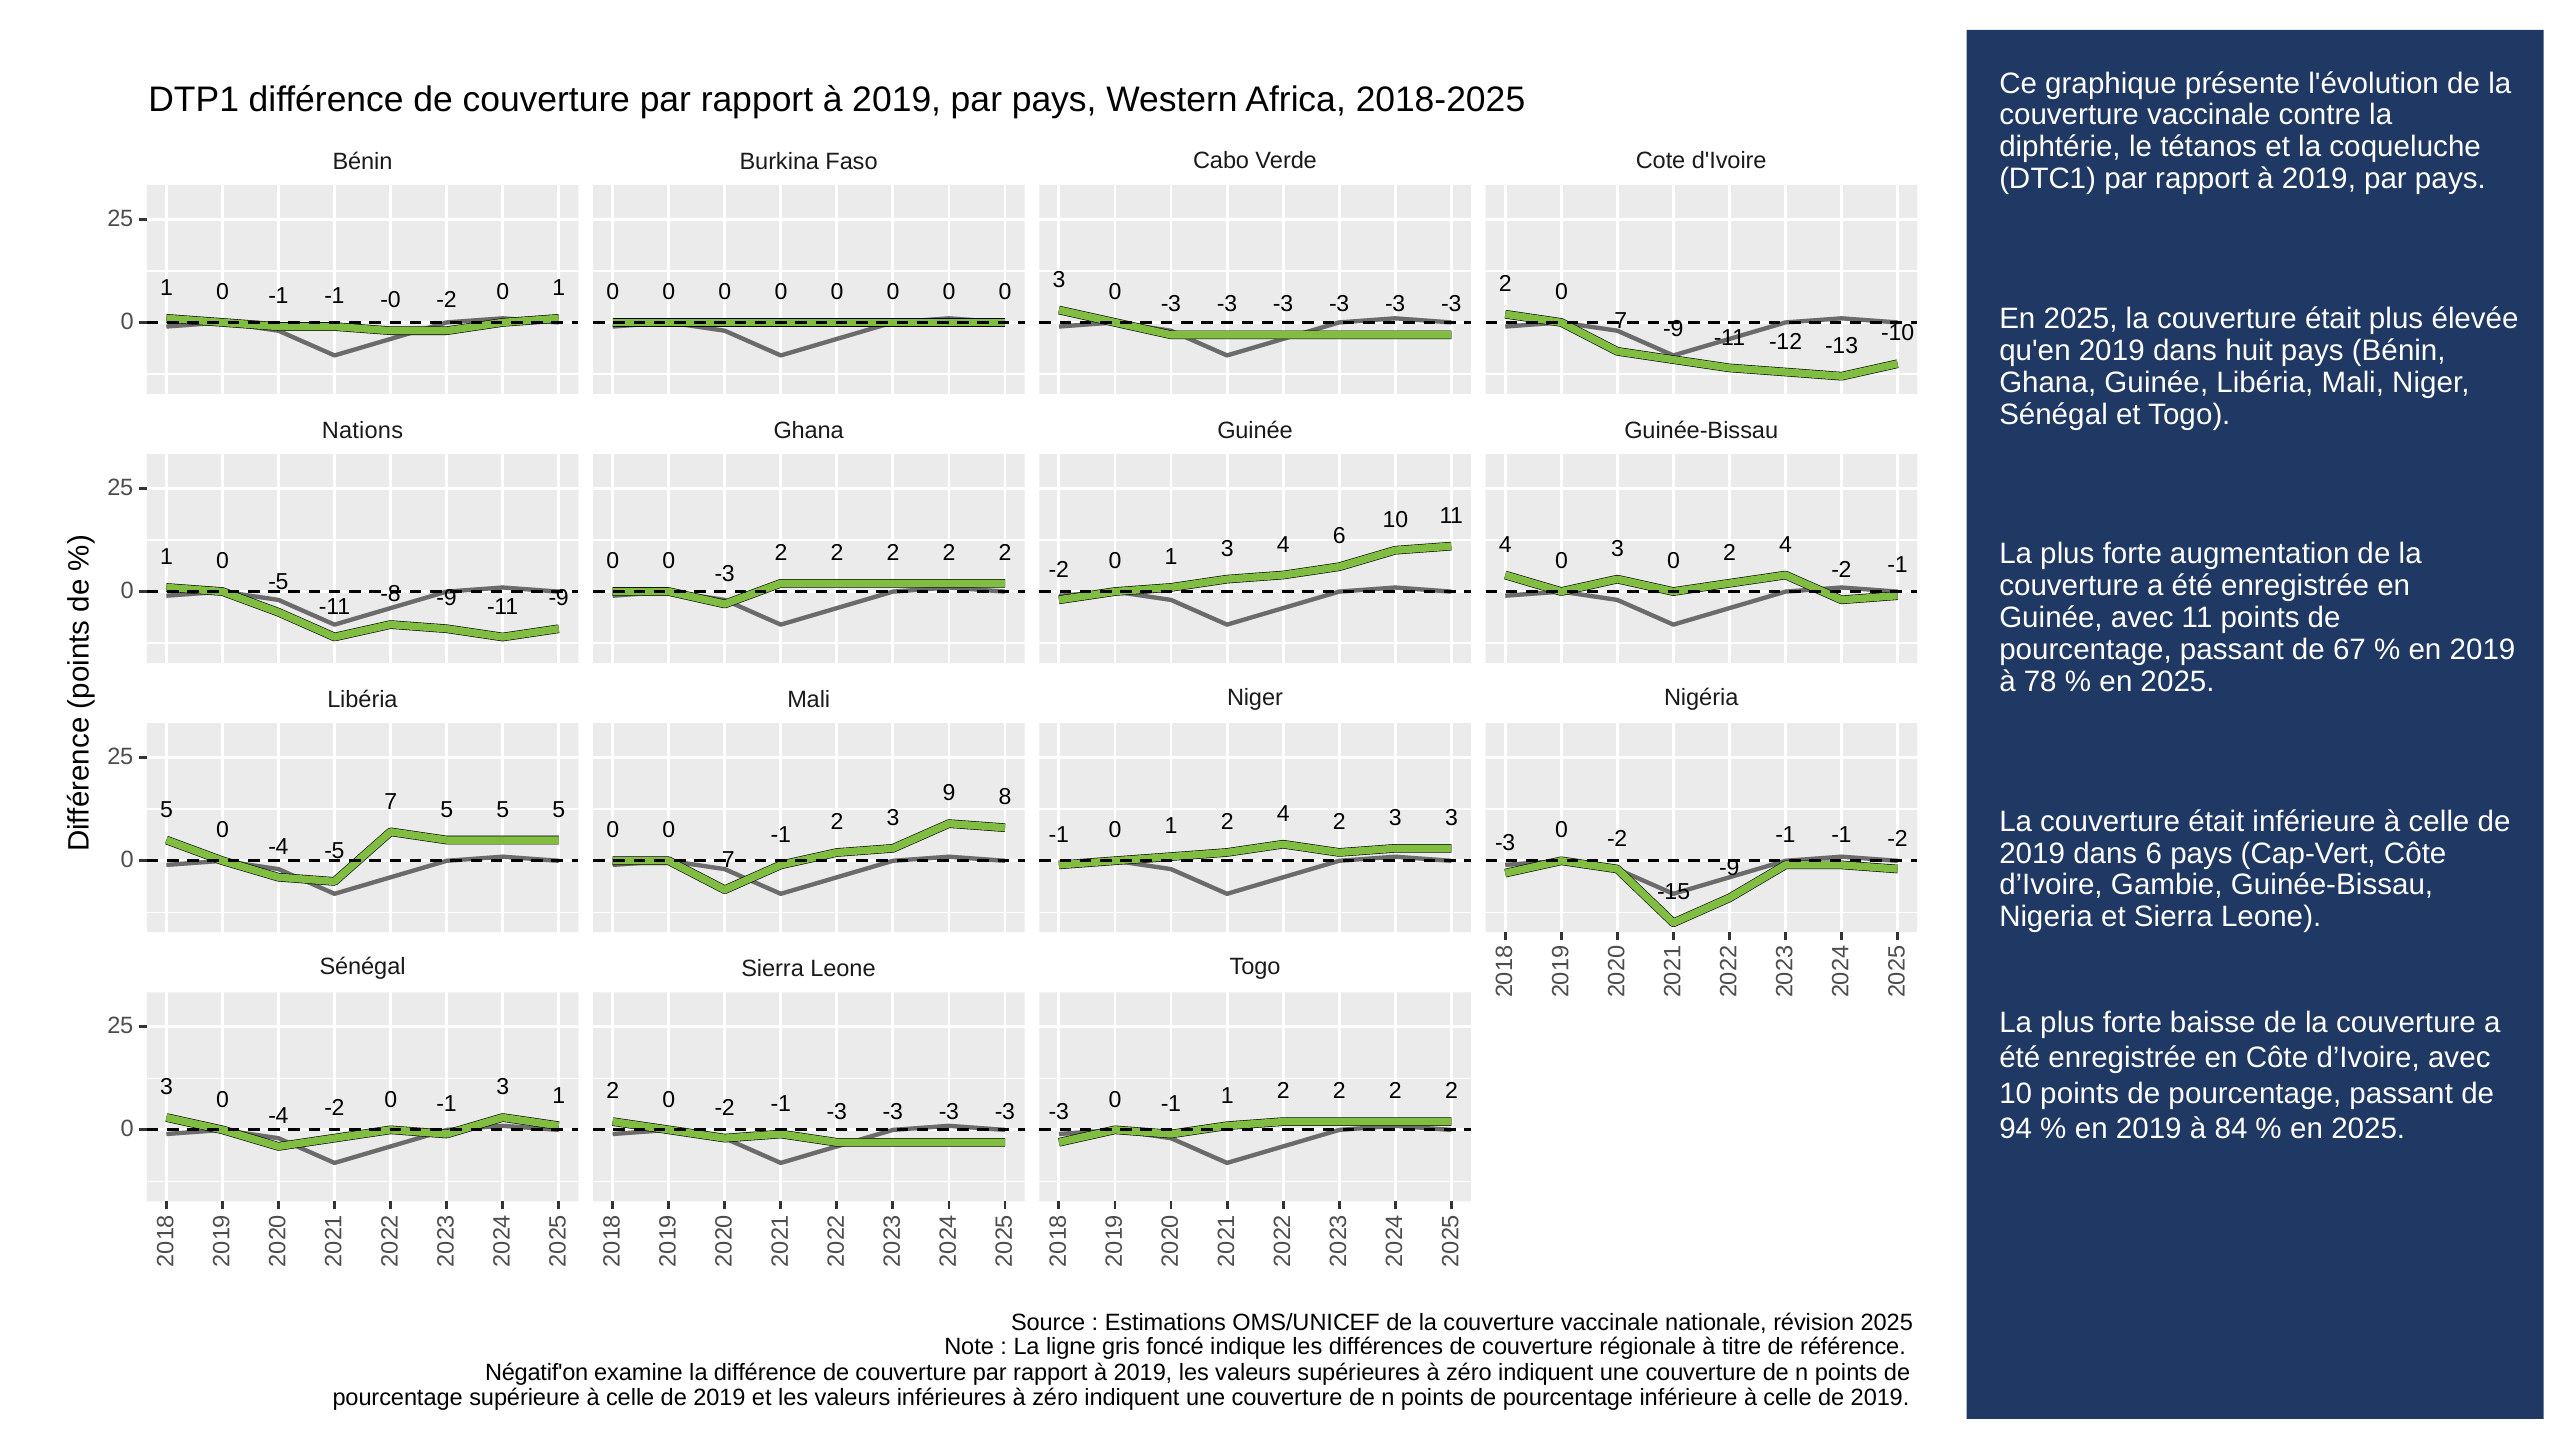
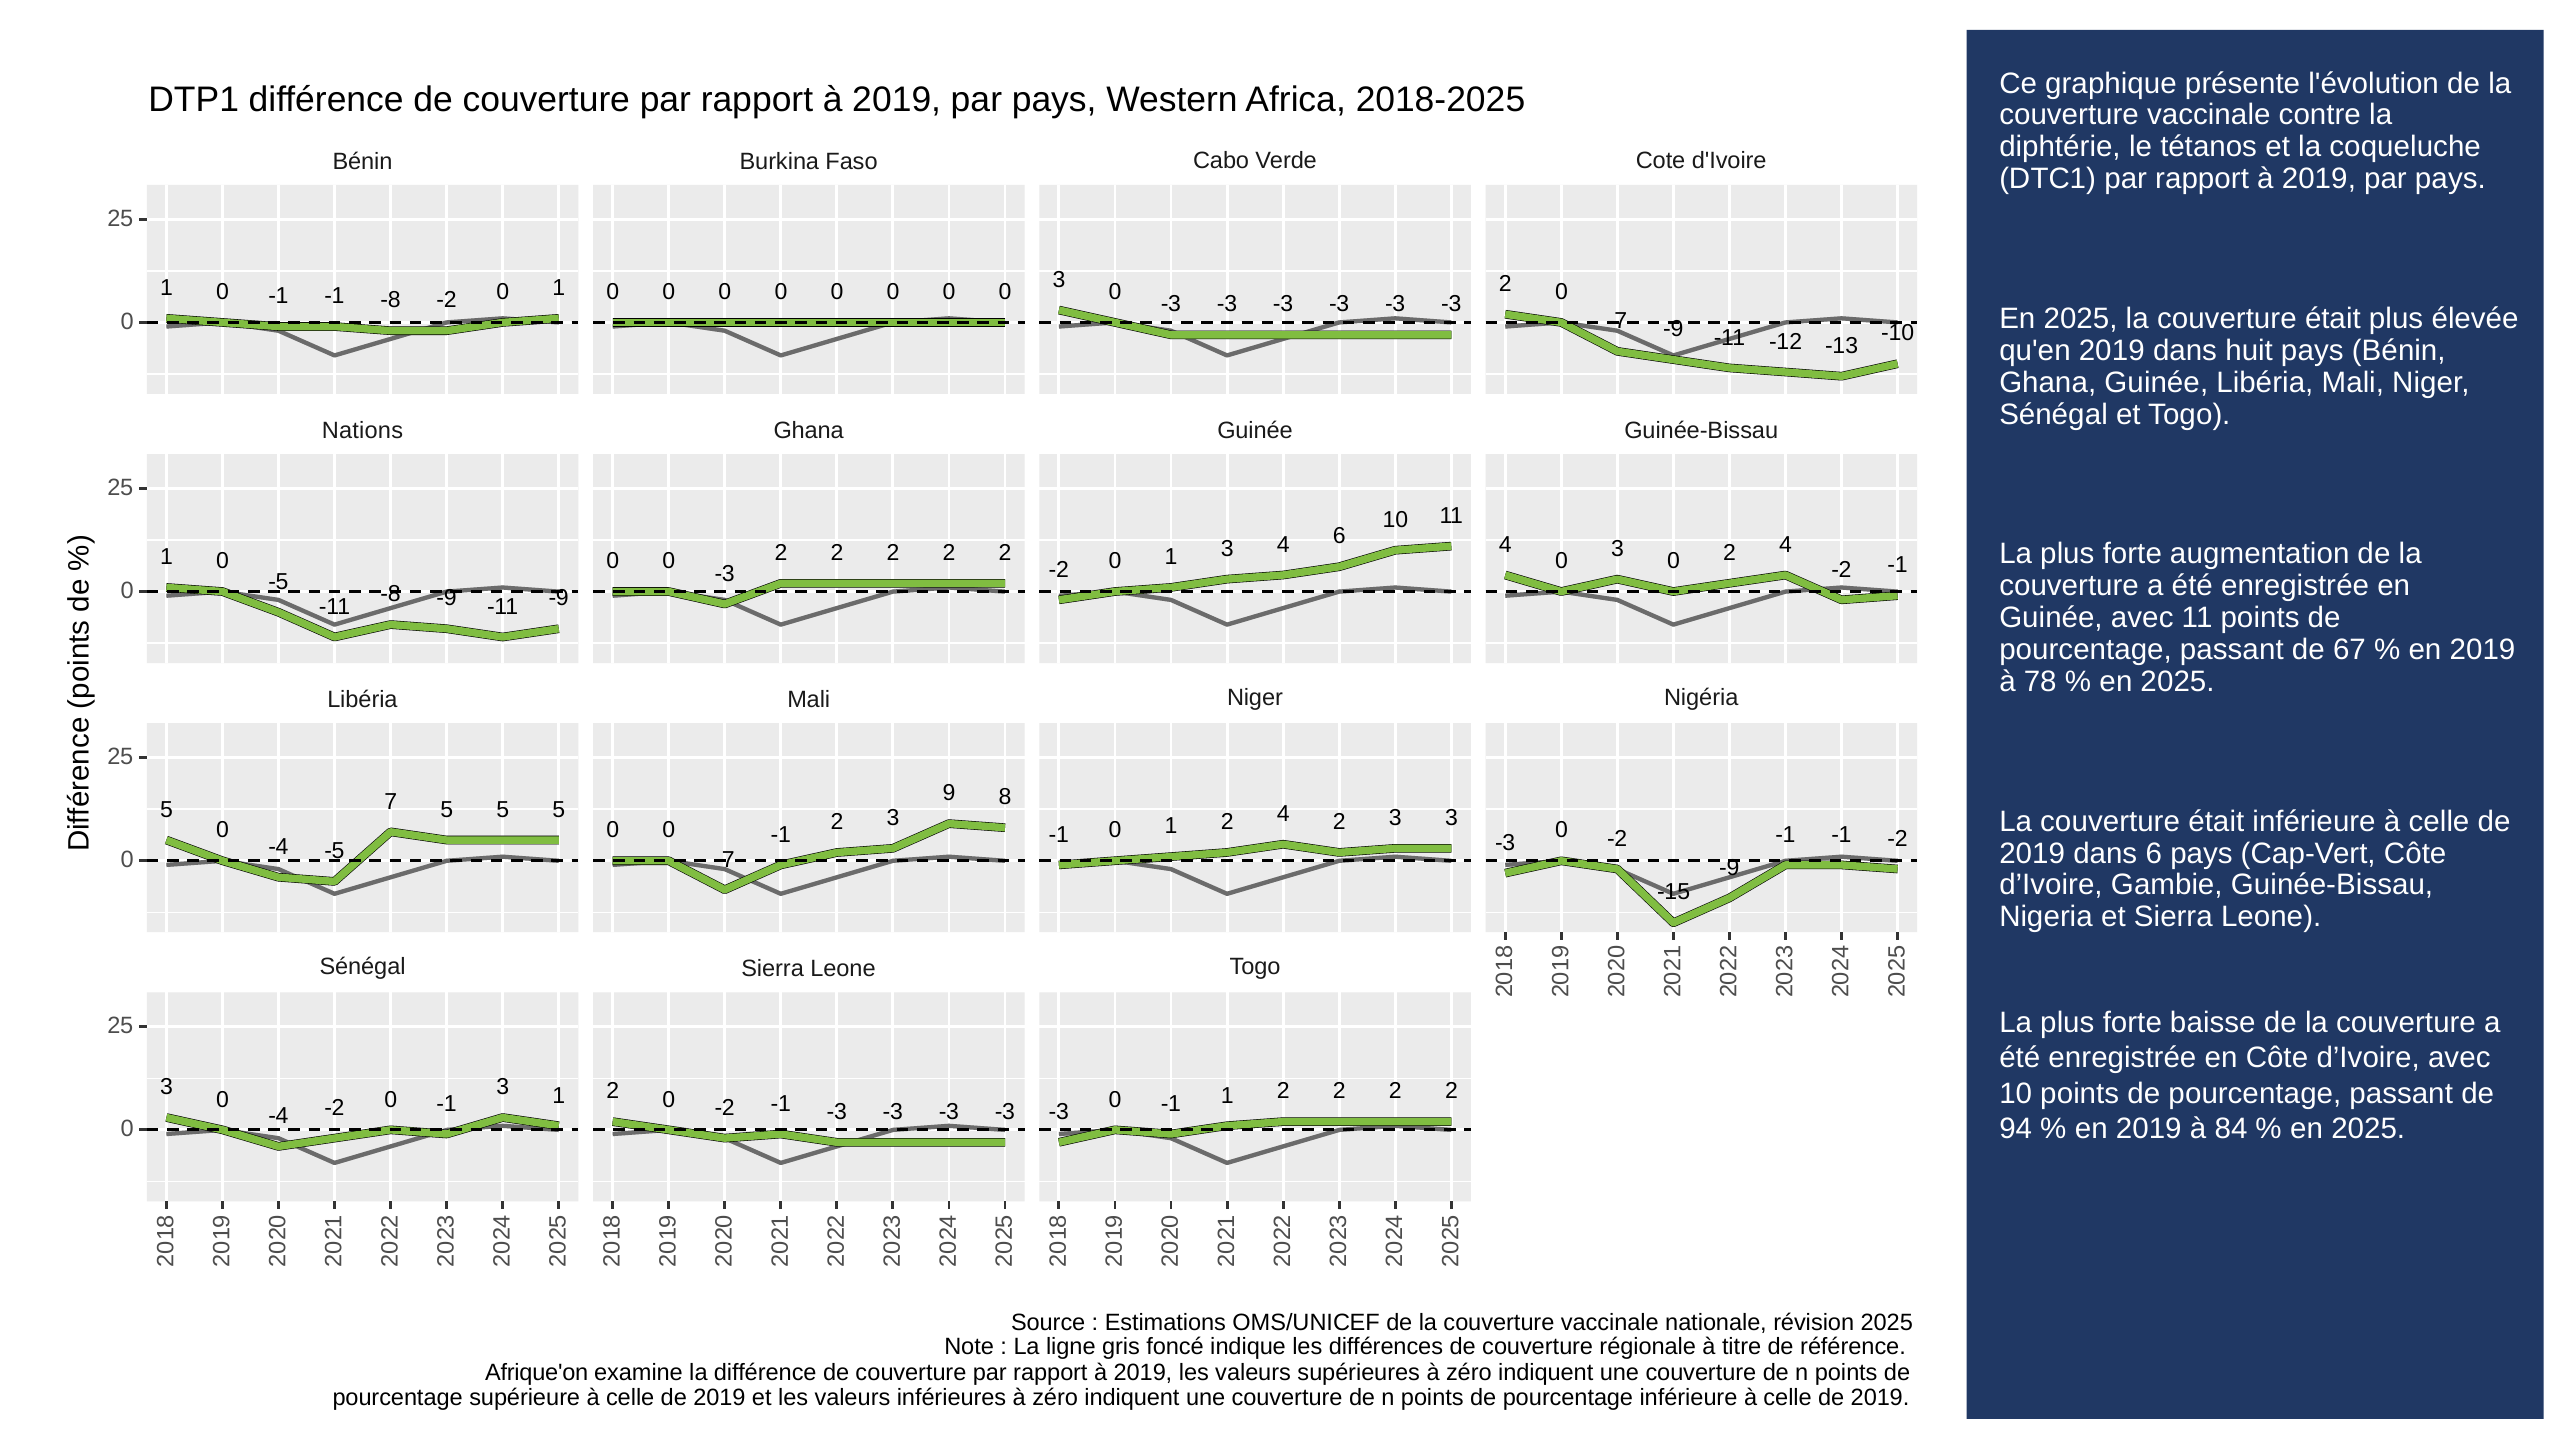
-1 -0: -0 -> -8
Négatif'on: Négatif'on -> Afrique'on
